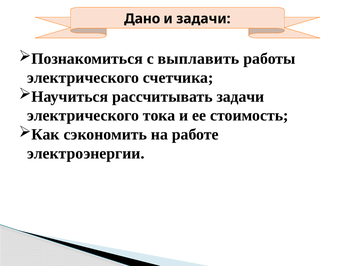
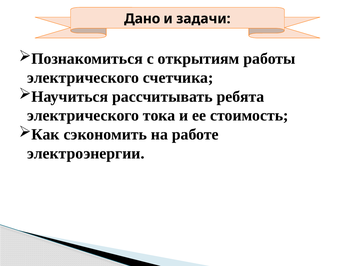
выплавить: выплавить -> открытиям
рассчитывать задачи: задачи -> ребята
